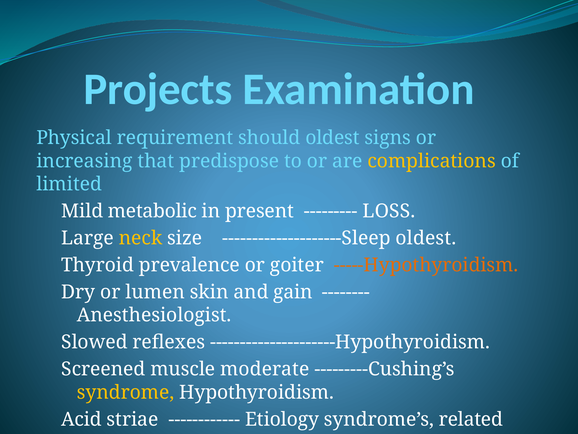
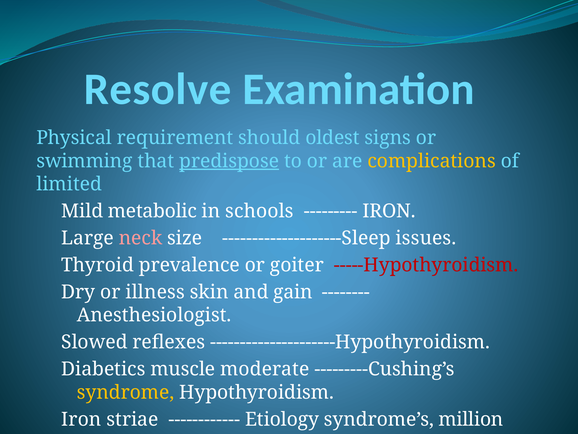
Projects: Projects -> Resolve
increasing: increasing -> swimming
predispose underline: none -> present
present: present -> schools
LOSS at (389, 211): LOSS -> IRON
neck colour: yellow -> pink
--------------------Sleep oldest: oldest -> issues
-----Hypothyroidism colour: orange -> red
lumen: lumen -> illness
Screened: Screened -> Diabetics
Acid at (81, 419): Acid -> Iron
related: related -> million
